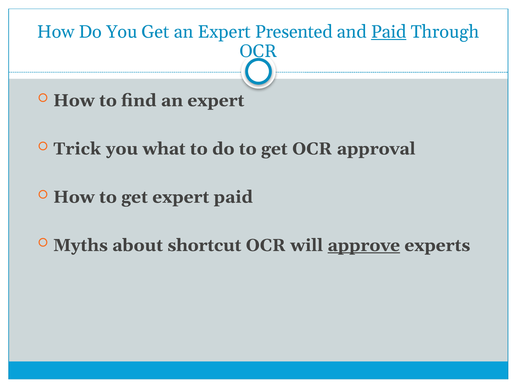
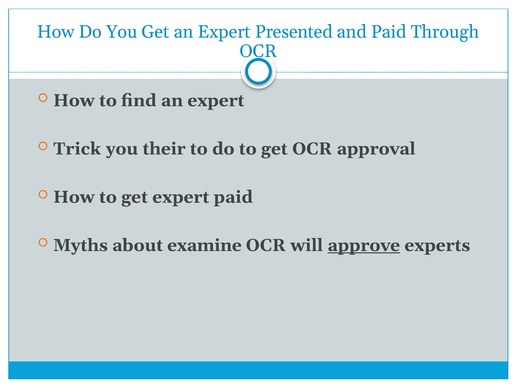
Paid at (389, 32) underline: present -> none
what: what -> their
shortcut: shortcut -> examine
